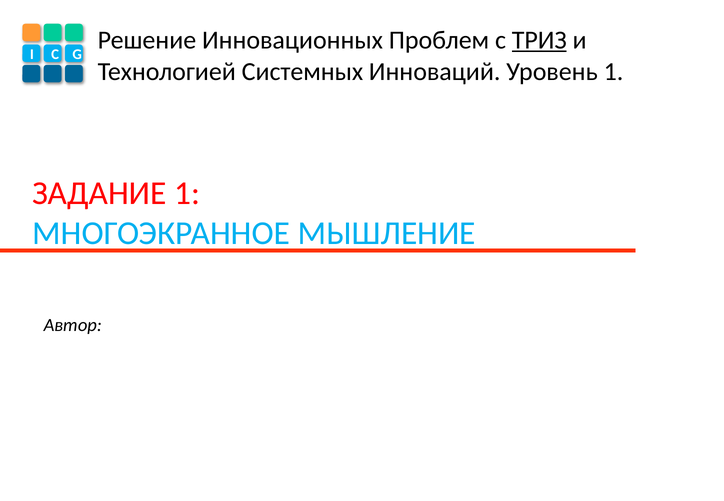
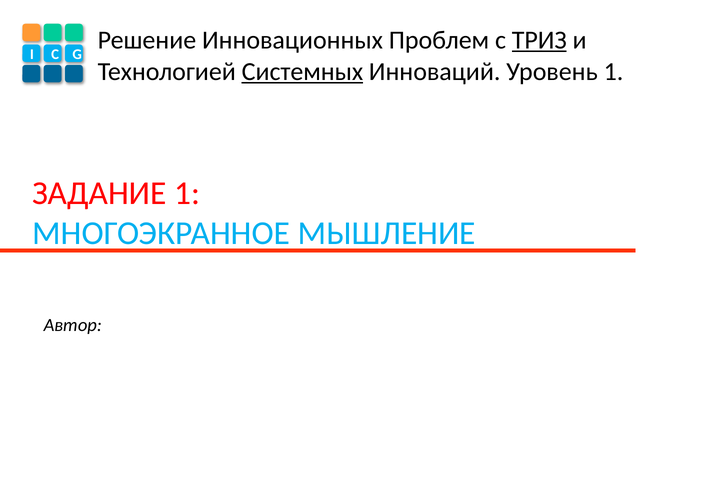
Системных underline: none -> present
